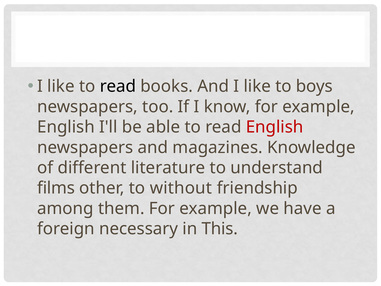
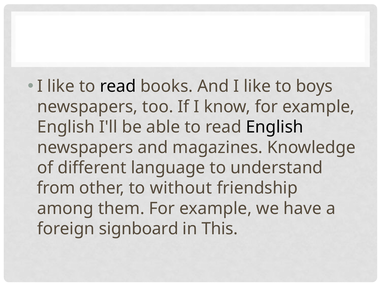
English at (275, 127) colour: red -> black
literature: literature -> language
films: films -> from
necessary: necessary -> signboard
